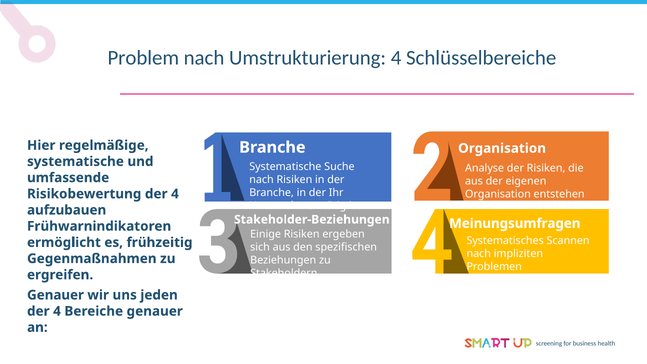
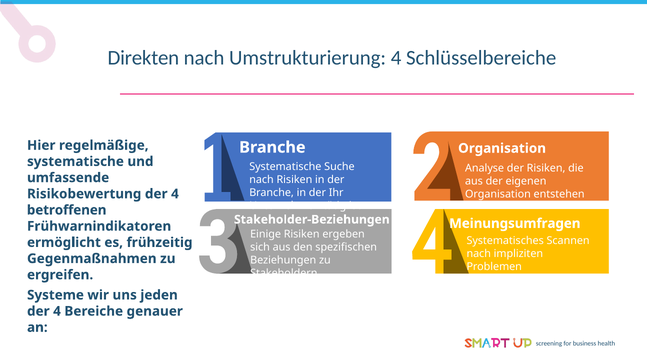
Problem: Problem -> Direkten
aufzubauen: aufzubauen -> betroffenen
Genauer at (55, 295): Genauer -> Systeme
